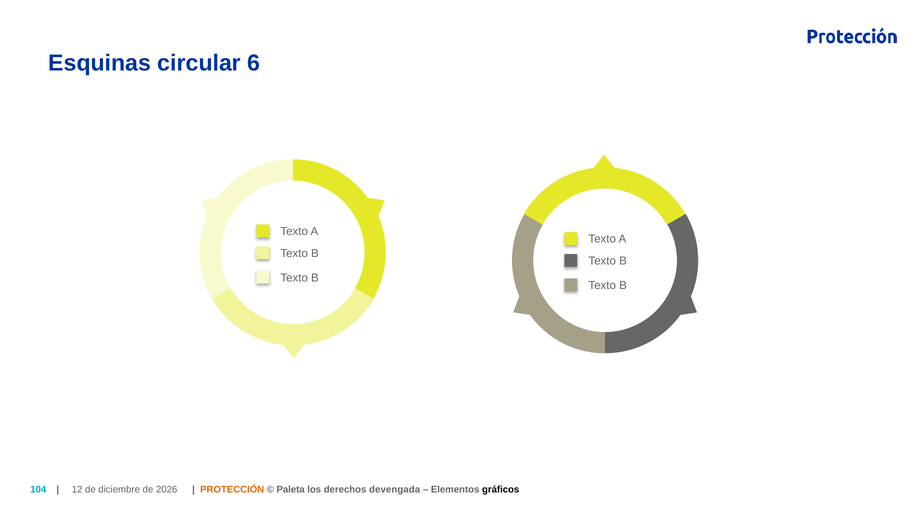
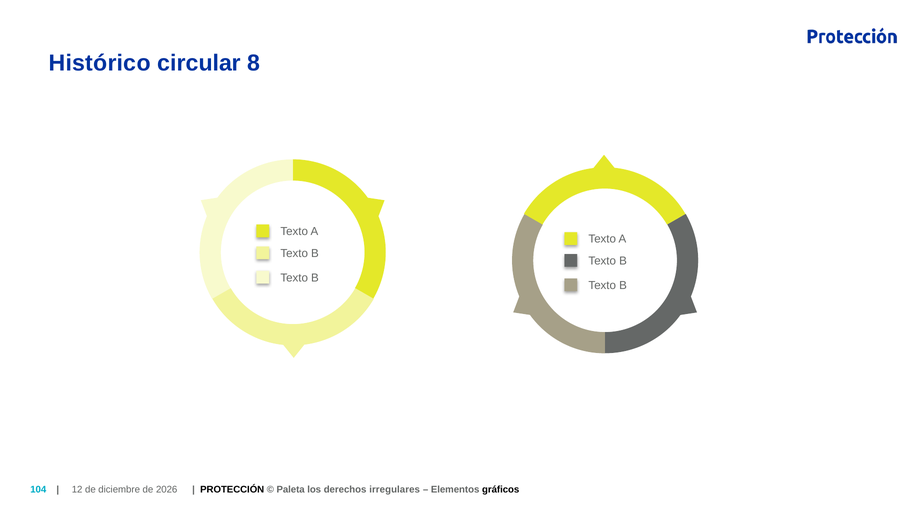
Esquinas: Esquinas -> Histórico
6: 6 -> 8
PROTECCIÓN colour: orange -> black
devengada: devengada -> irregulares
